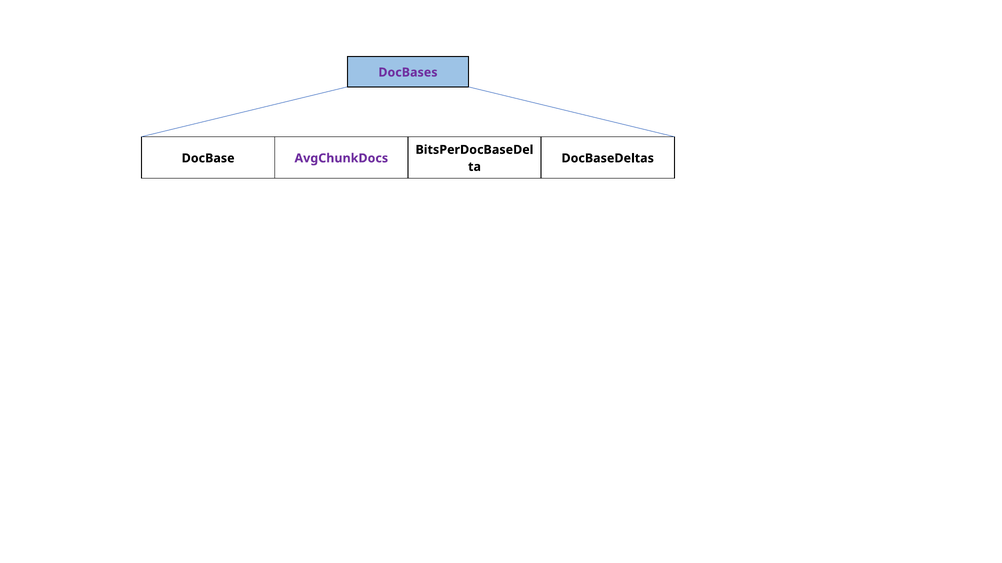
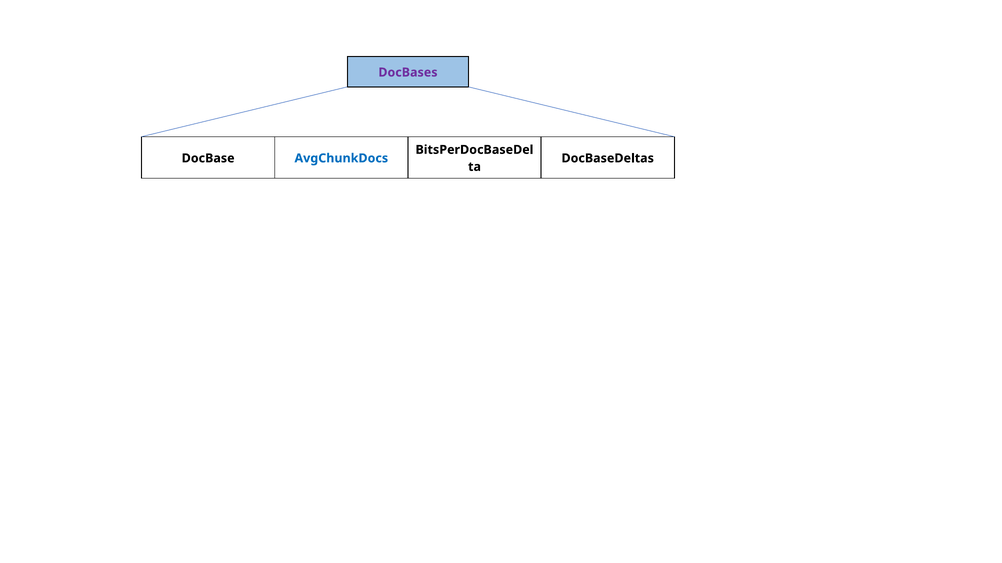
AvgChunkDocs colour: purple -> blue
